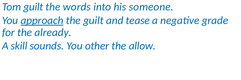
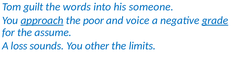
the guilt: guilt -> poor
tease: tease -> voice
grade underline: none -> present
already: already -> assume
skill: skill -> loss
allow: allow -> limits
